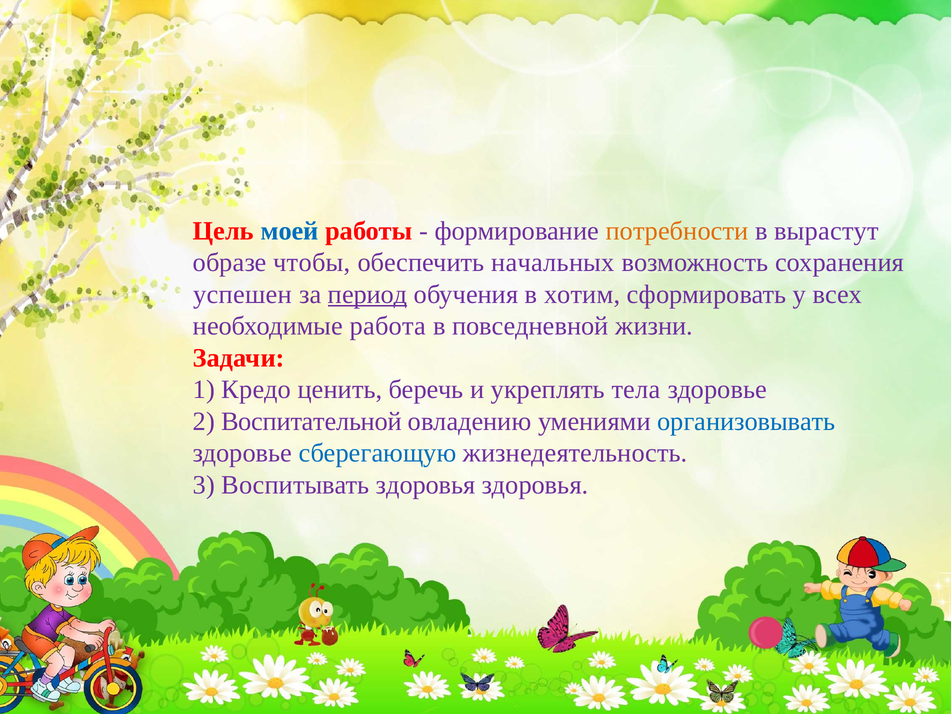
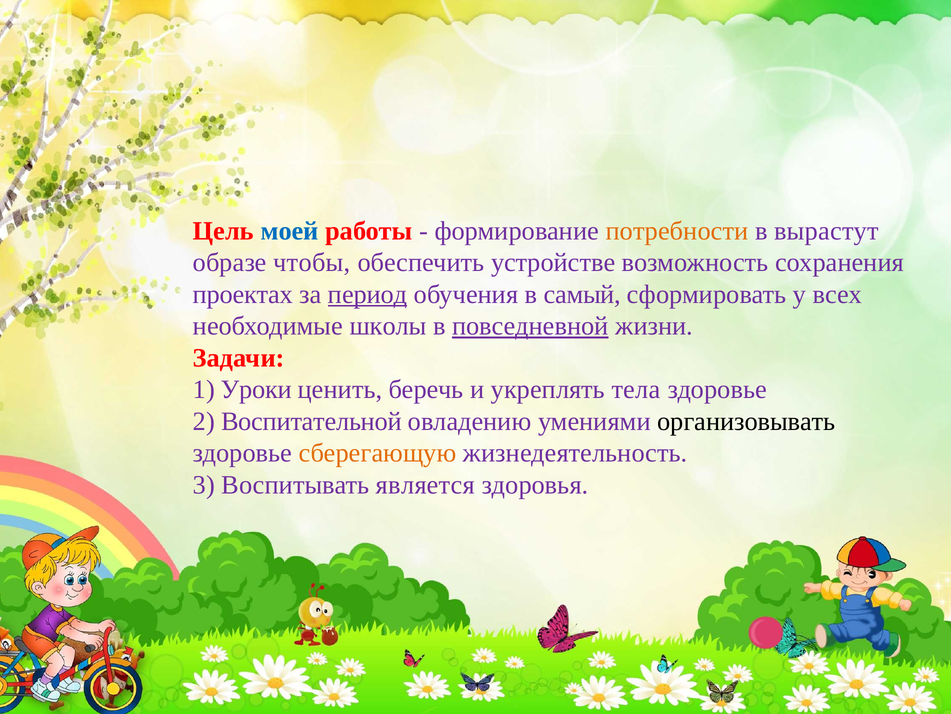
начальных: начальных -> устройстве
успешен: успешен -> проектах
хотим: хотим -> самый
работа: работа -> школы
повседневной underline: none -> present
Кредо: Кредо -> Уроки
организовывать colour: blue -> black
сберегающую colour: blue -> orange
Воспитывать здоровья: здоровья -> является
